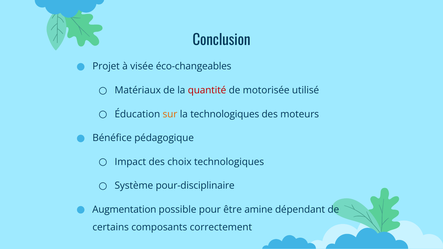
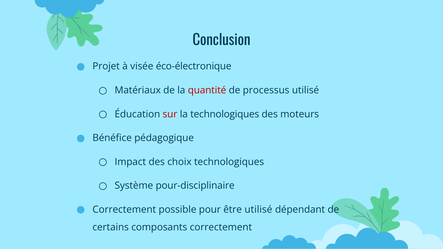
éco-changeables: éco-changeables -> éco-électronique
motorisée: motorisée -> processus
sur colour: orange -> red
Augmentation at (124, 210): Augmentation -> Correctement
être amine: amine -> utilisé
